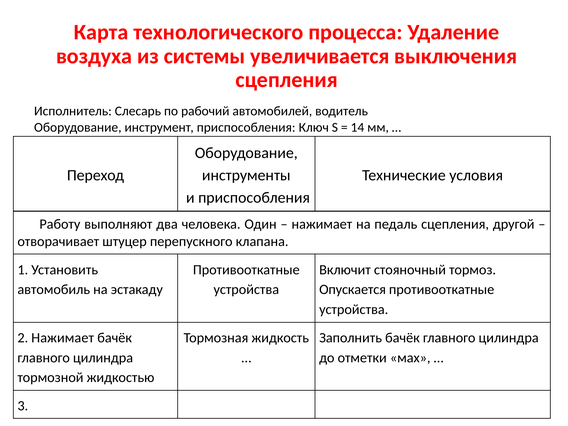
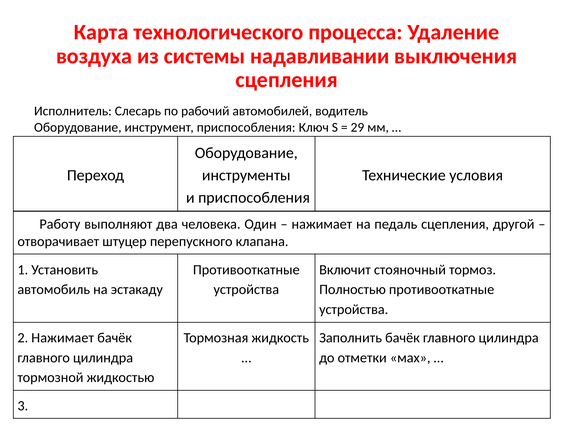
увеличивается: увеличивается -> надавливании
14: 14 -> 29
Опускается: Опускается -> Полностью
